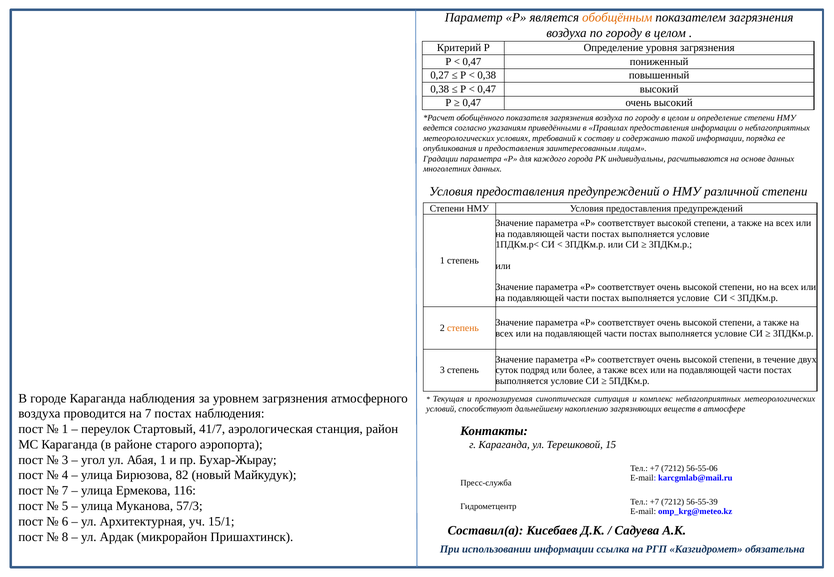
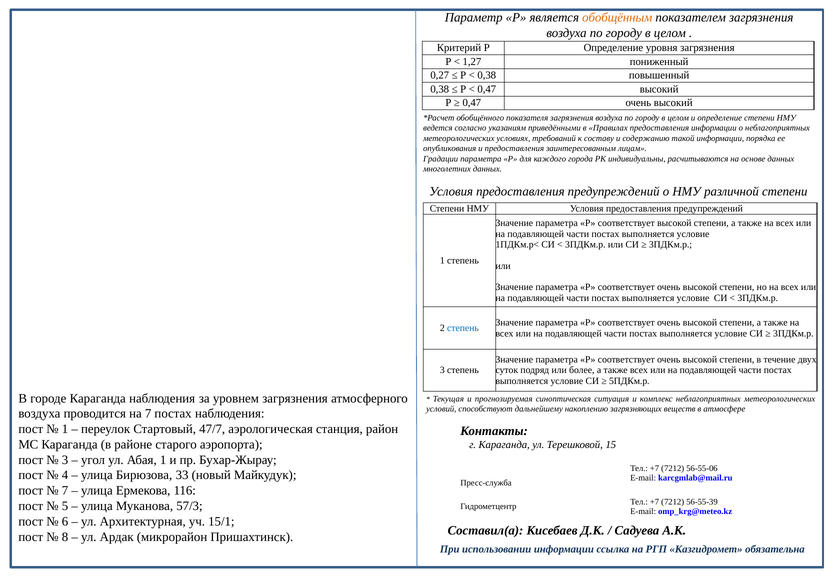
0,47 at (472, 62): 0,47 -> 1,27
степень at (463, 328) colour: orange -> blue
41/7: 41/7 -> 47/7
82: 82 -> 33
